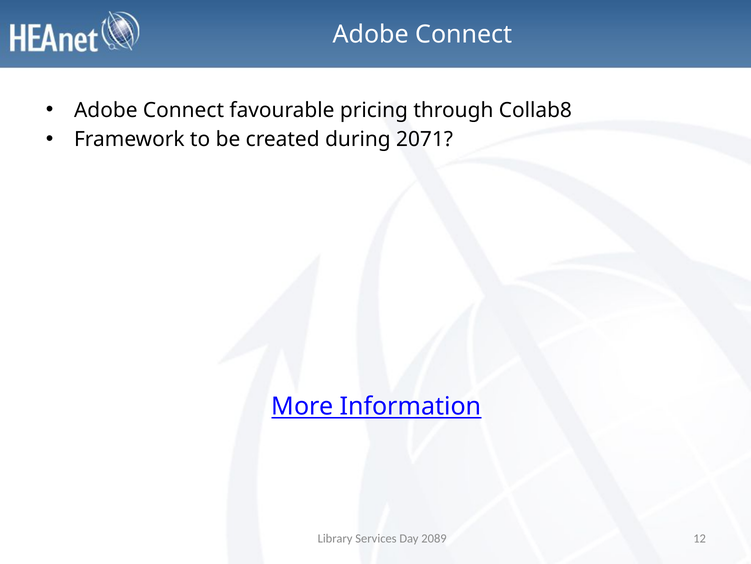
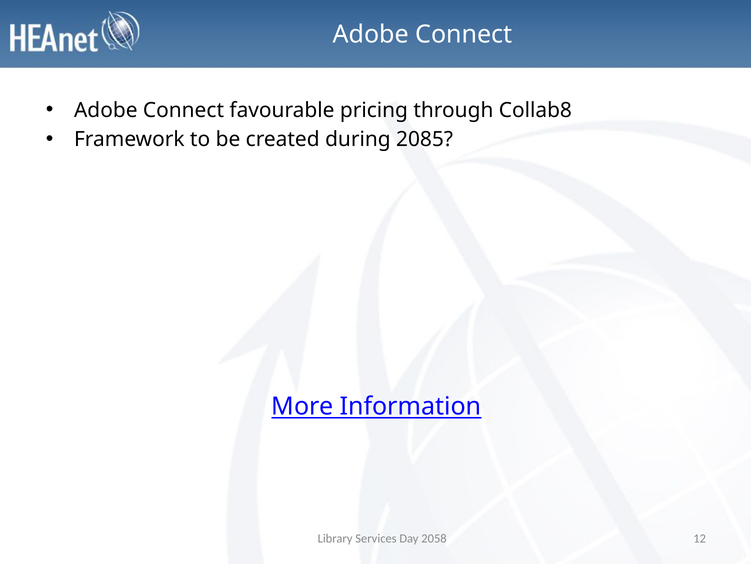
2071: 2071 -> 2085
2089: 2089 -> 2058
